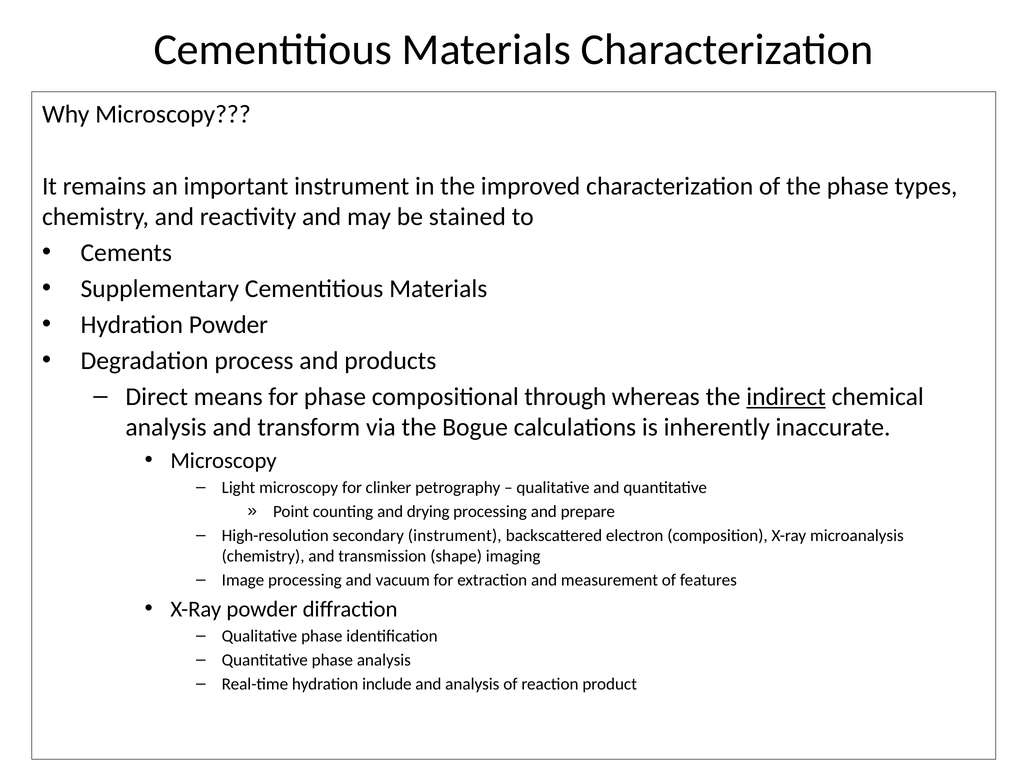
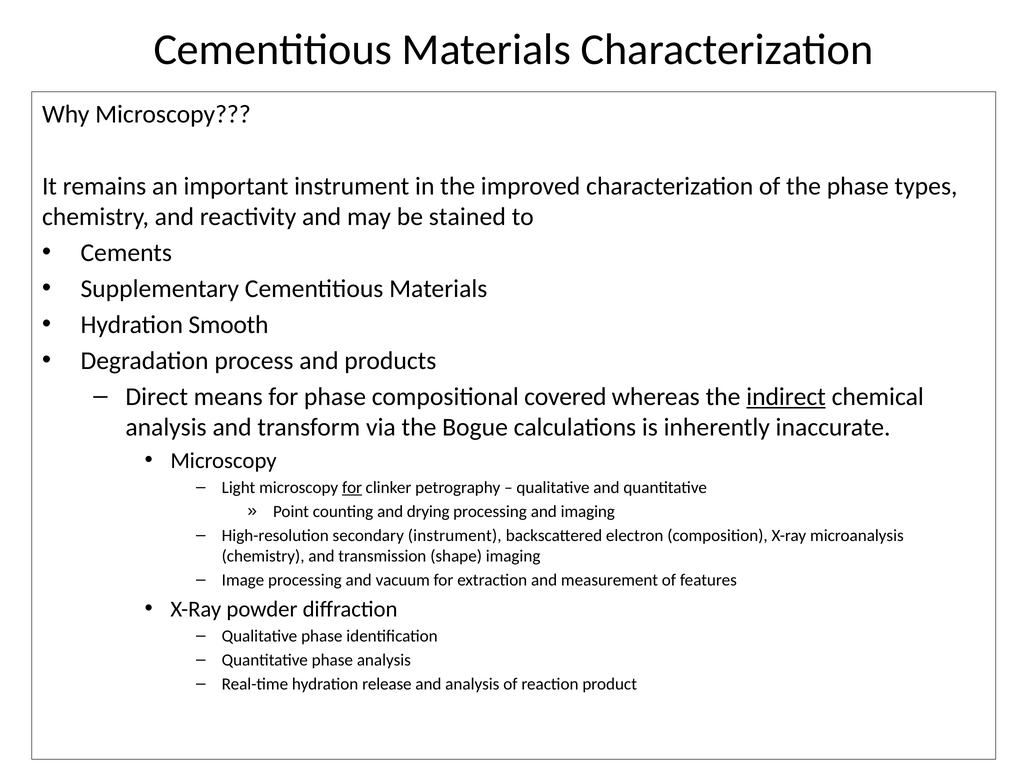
Hydration Powder: Powder -> Smooth
through: through -> covered
for at (352, 488) underline: none -> present
and prepare: prepare -> imaging
include: include -> release
